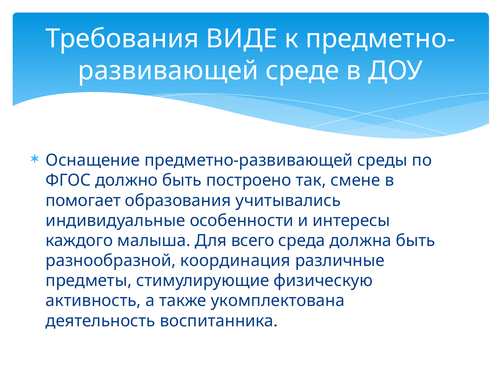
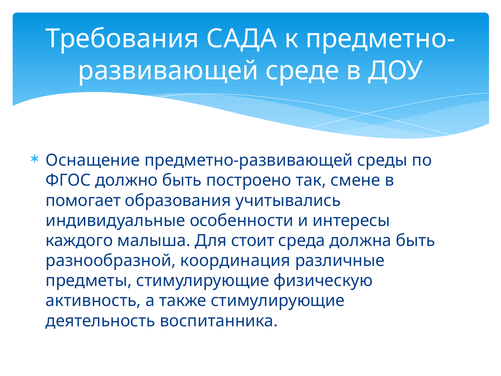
ВИДЕ: ВИДЕ -> САДА
всего: всего -> стоит
также укомплектована: укомплектована -> стимулирующие
